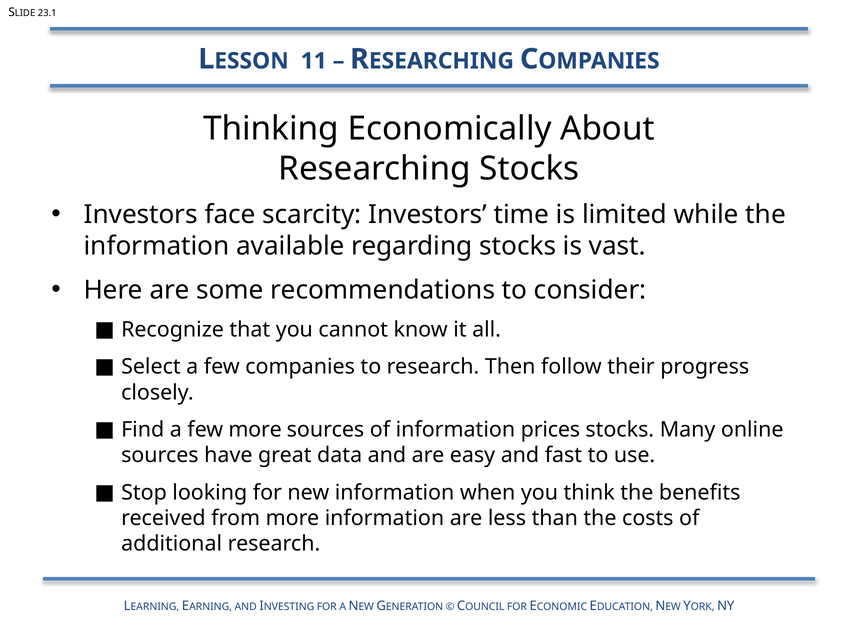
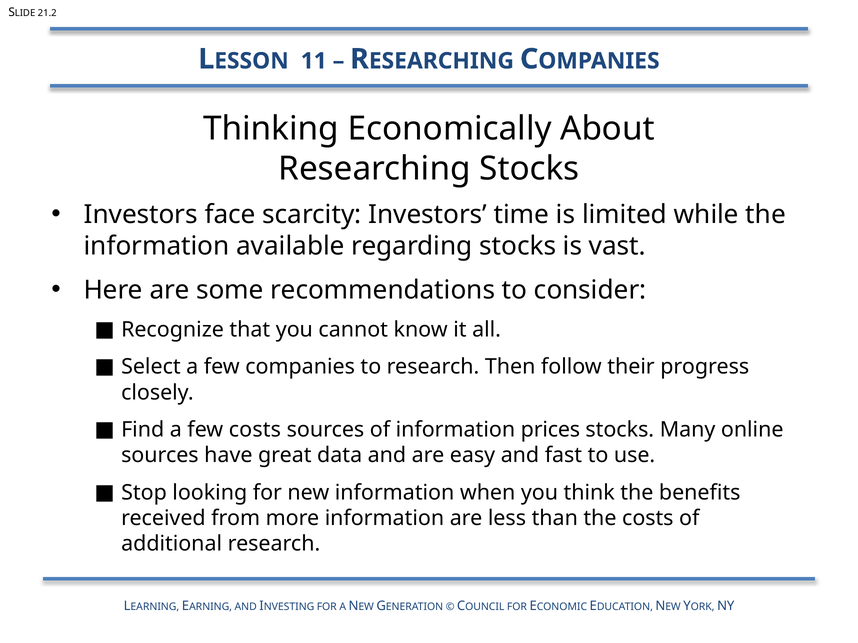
23.1: 23.1 -> 21.2
few more: more -> costs
